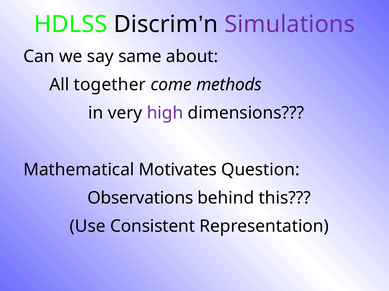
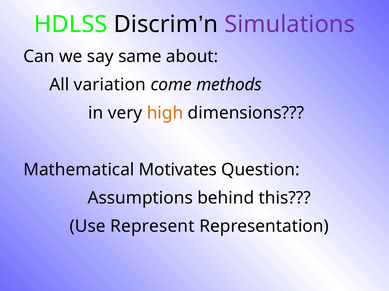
together: together -> variation
high colour: purple -> orange
Observations: Observations -> Assumptions
Consistent: Consistent -> Represent
